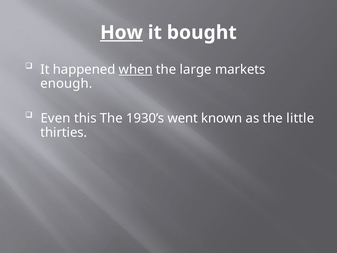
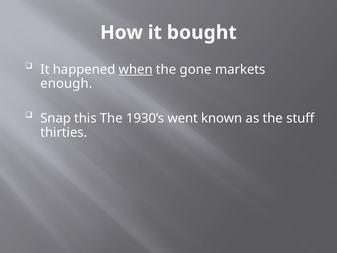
How underline: present -> none
large: large -> gone
Even: Even -> Snap
little: little -> stuff
